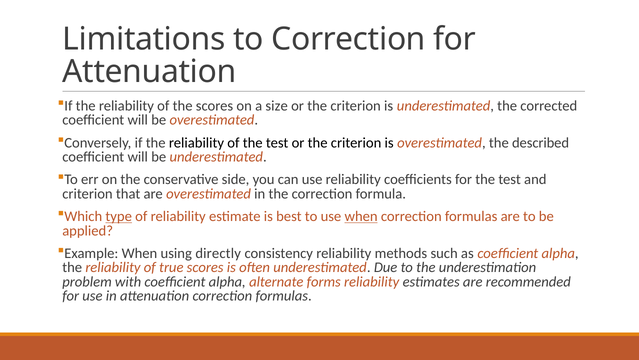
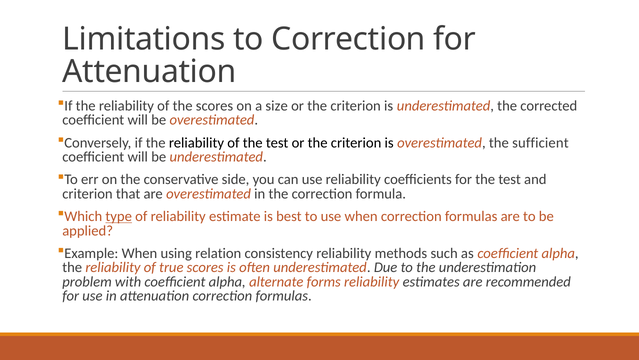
described: described -> sufficient
when at (361, 216) underline: present -> none
directly: directly -> relation
